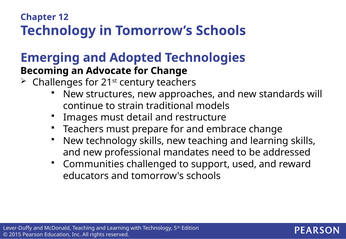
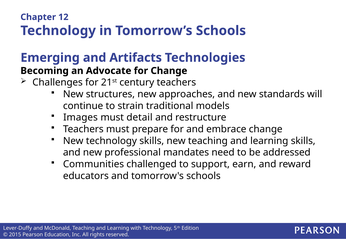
Adopted: Adopted -> Artifacts
used: used -> earn
